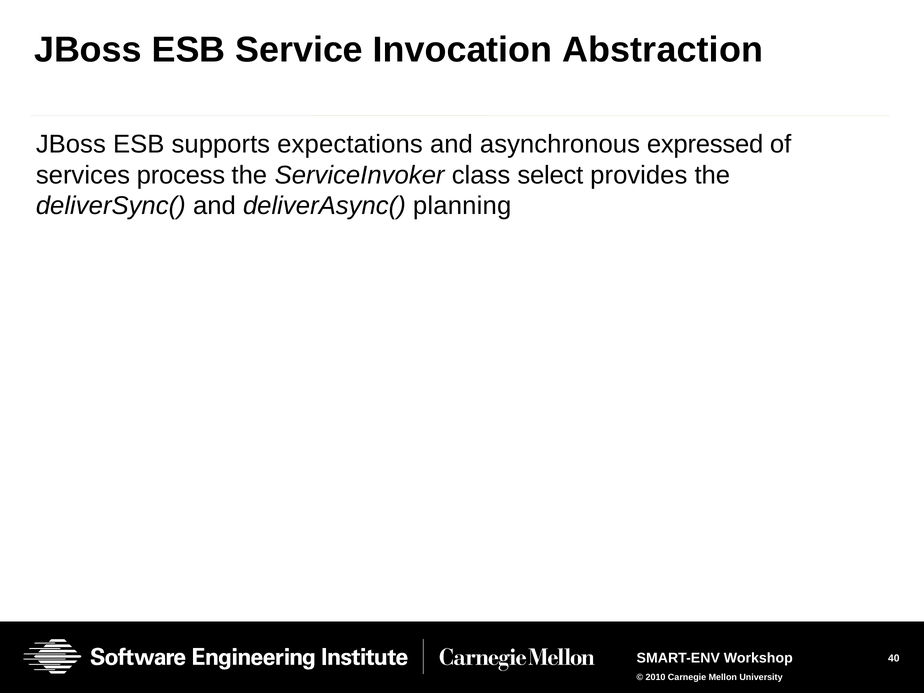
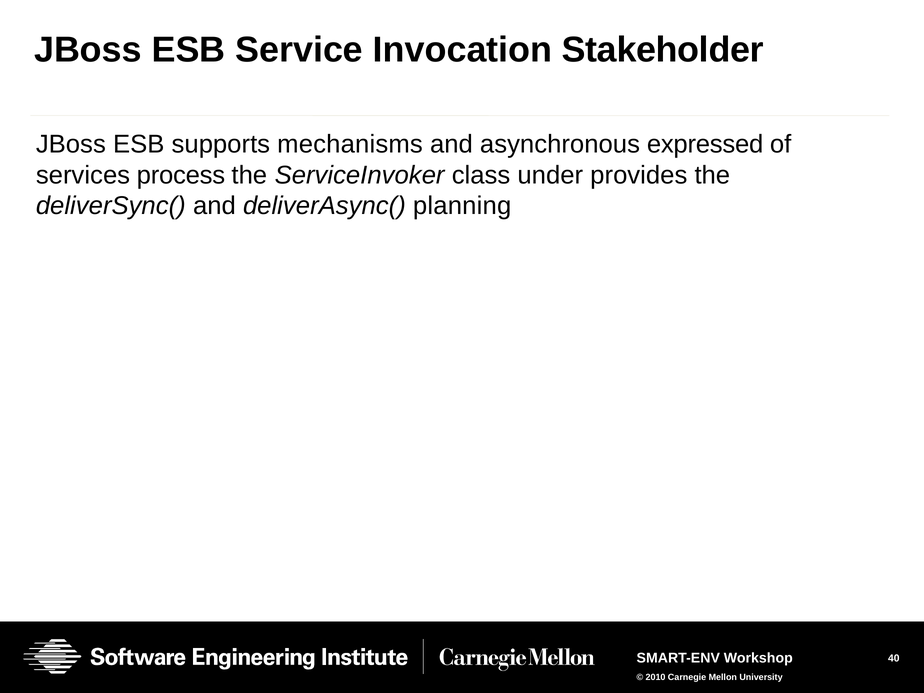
Abstraction: Abstraction -> Stakeholder
expectations: expectations -> mechanisms
select: select -> under
